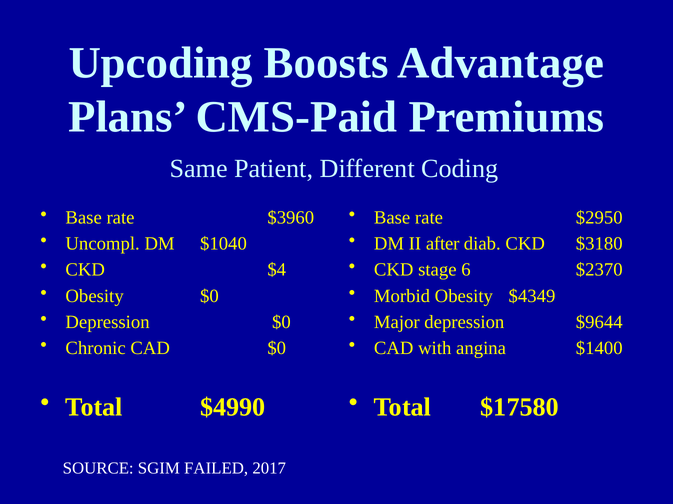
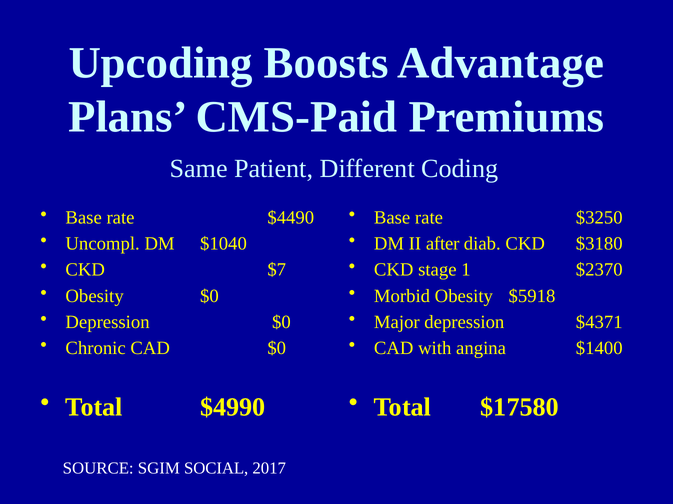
$3960: $3960 -> $4490
$2950: $2950 -> $3250
$4: $4 -> $7
6: 6 -> 1
$4349: $4349 -> $5918
$9644: $9644 -> $4371
FAILED: FAILED -> SOCIAL
